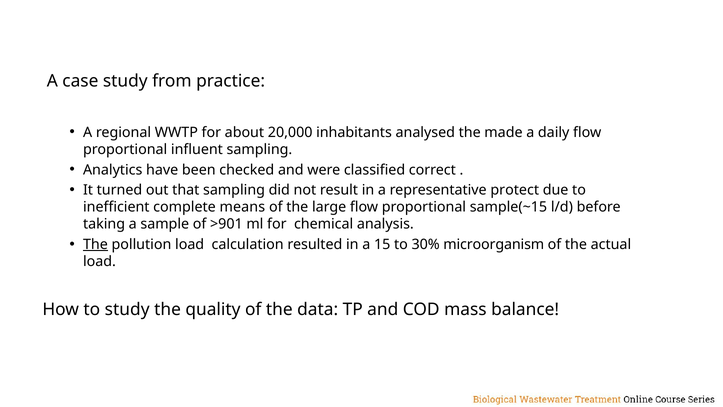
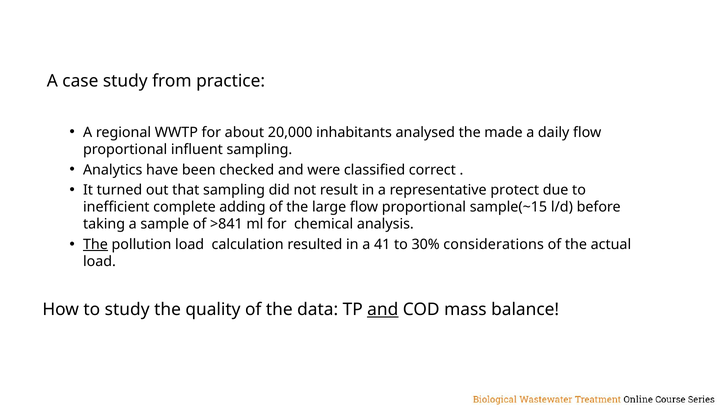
means: means -> adding
>901: >901 -> >841
15: 15 -> 41
microorganism: microorganism -> considerations
and at (383, 309) underline: none -> present
